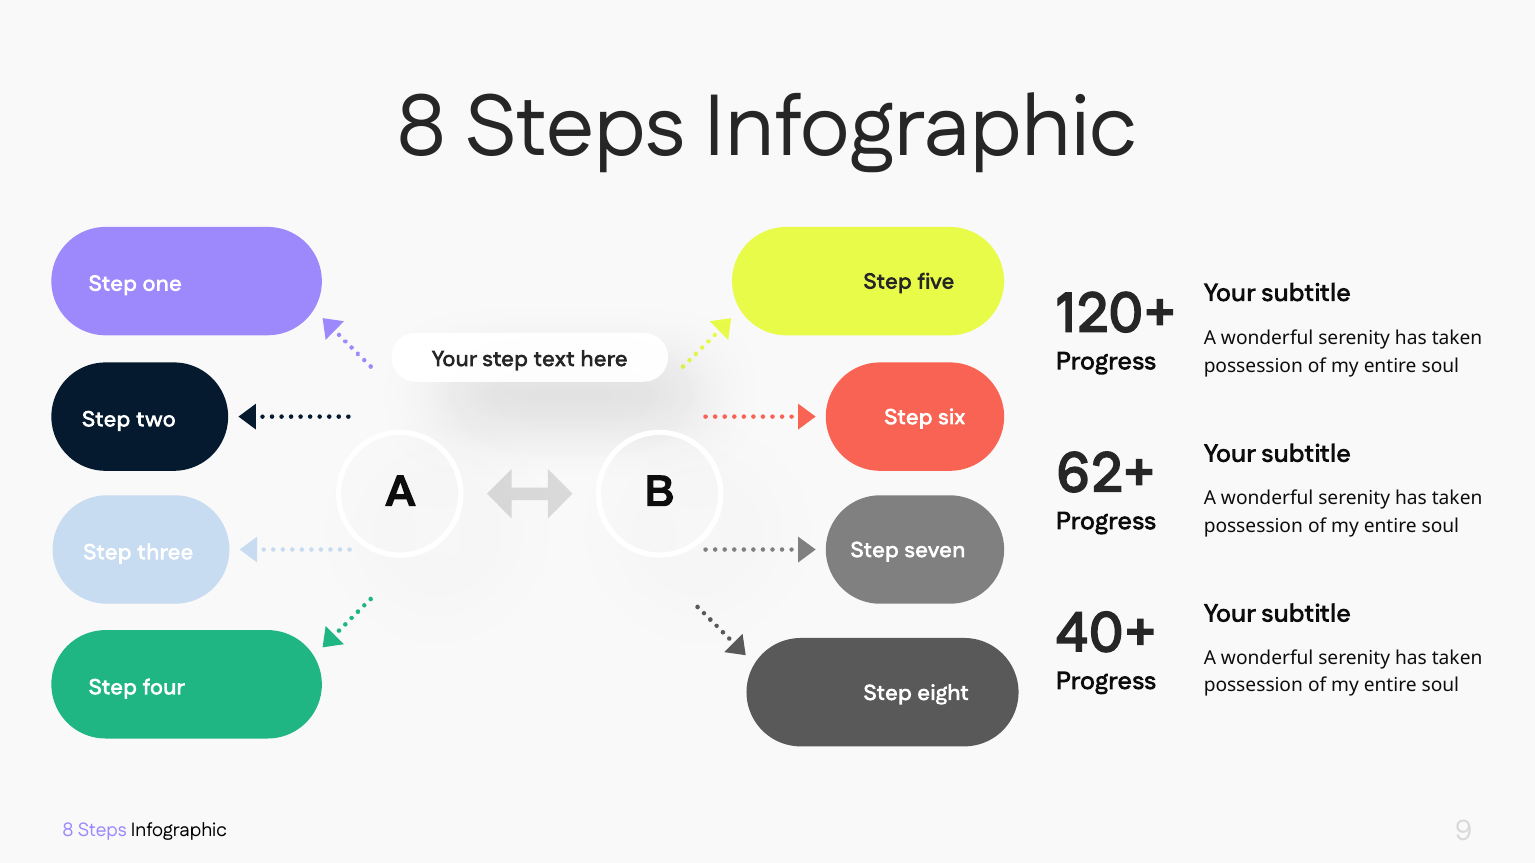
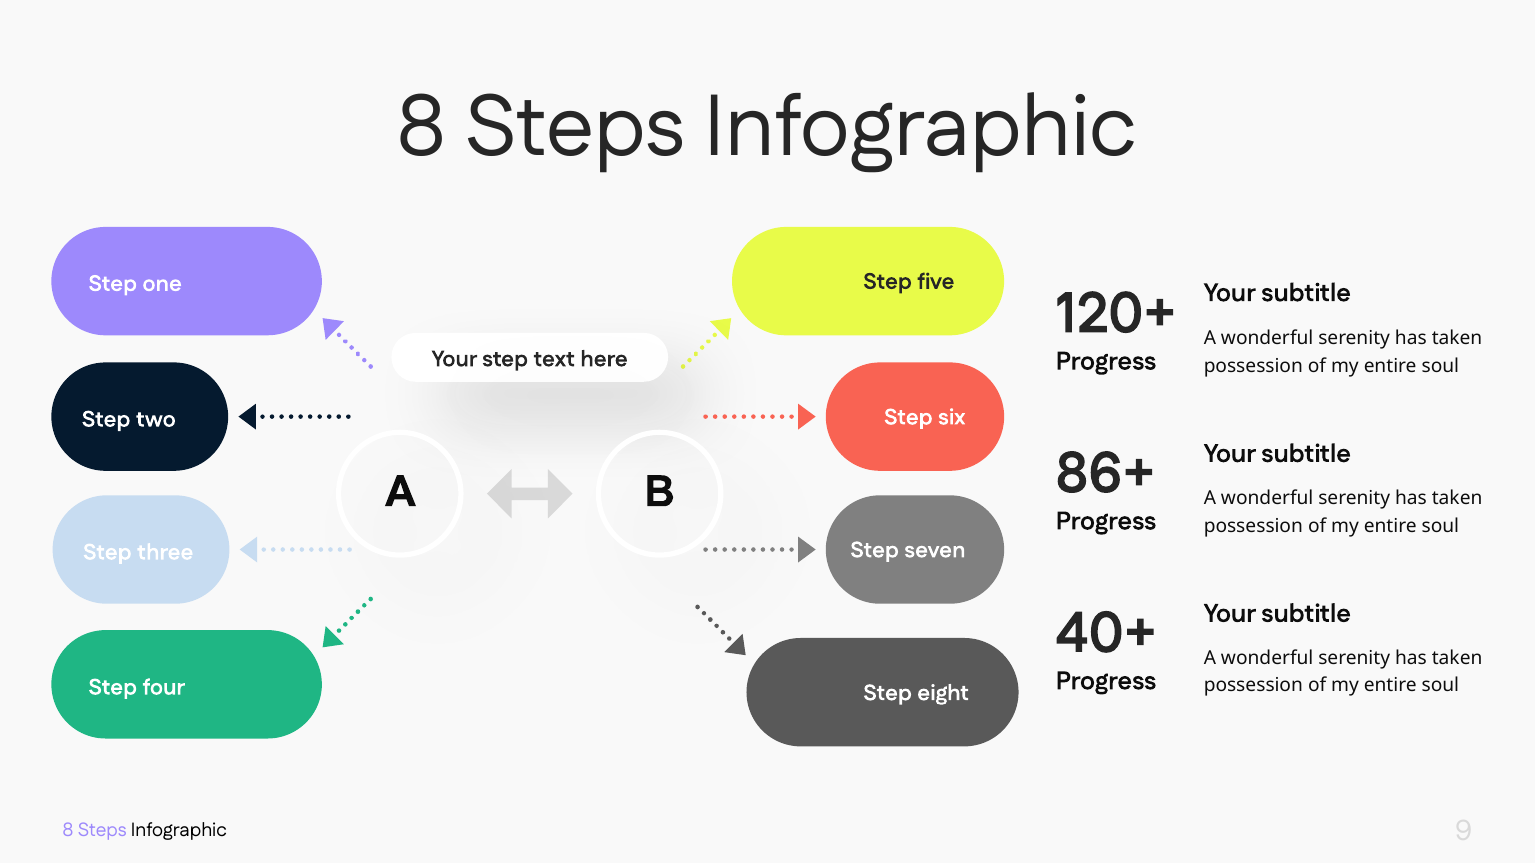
62+: 62+ -> 86+
